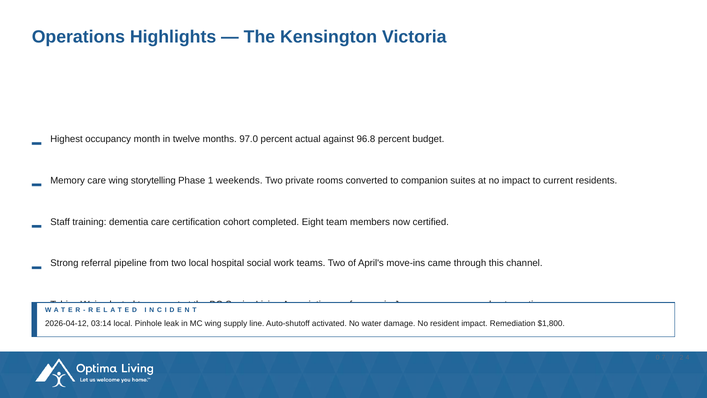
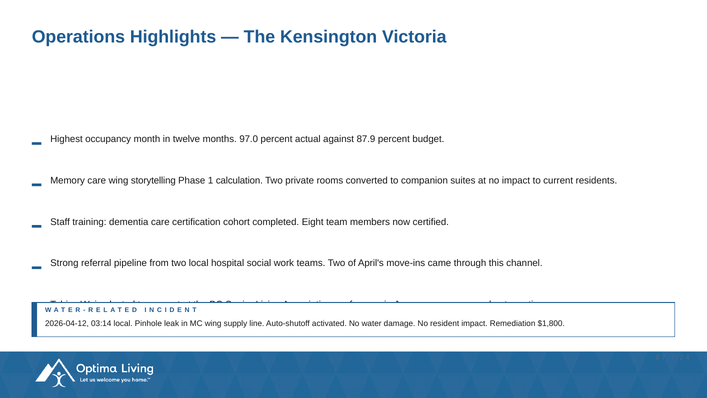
96.8: 96.8 -> 87.9
weekends: weekends -> calculation
